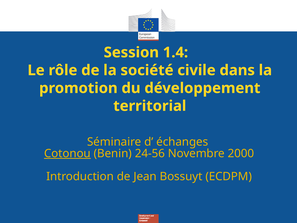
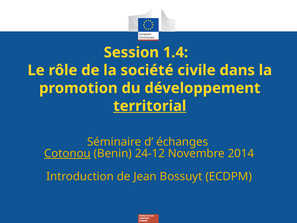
territorial underline: none -> present
24-56: 24-56 -> 24-12
2000: 2000 -> 2014
